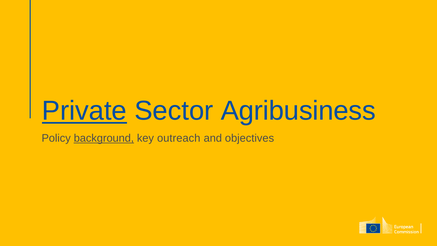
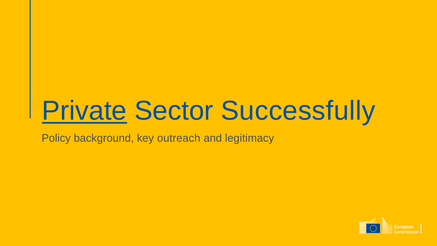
Agribusiness: Agribusiness -> Successfully
background underline: present -> none
objectives: objectives -> legitimacy
